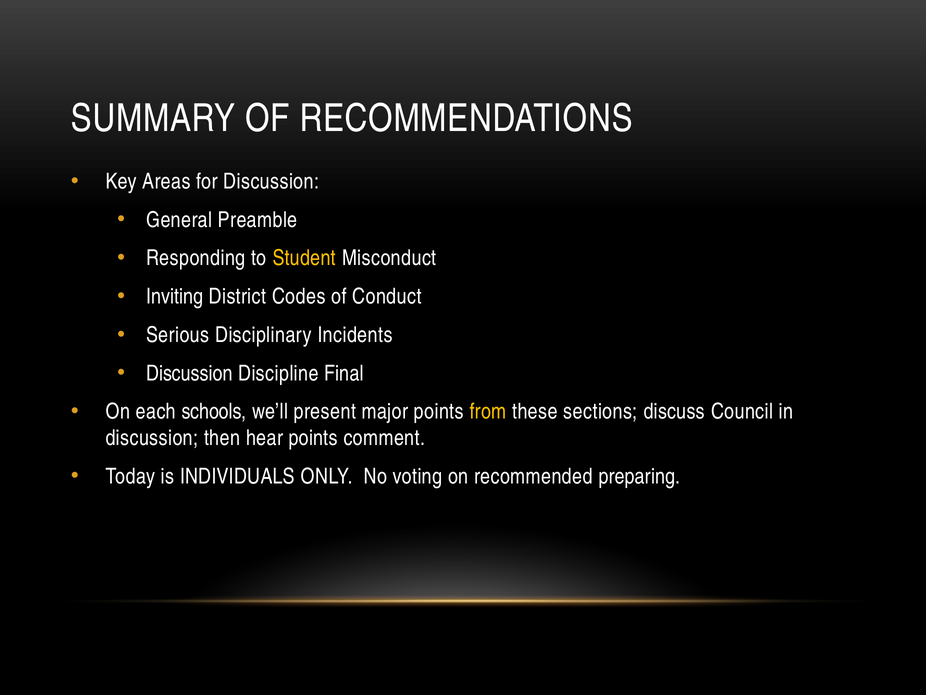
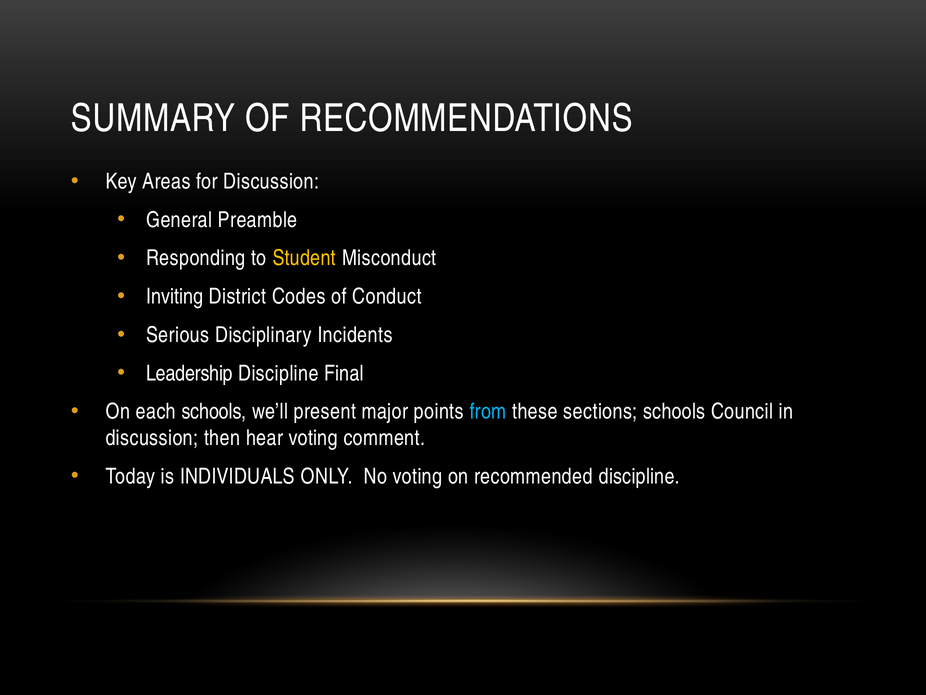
Discussion at (189, 373): Discussion -> Leadership
from colour: yellow -> light blue
sections discuss: discuss -> schools
hear points: points -> voting
recommended preparing: preparing -> discipline
